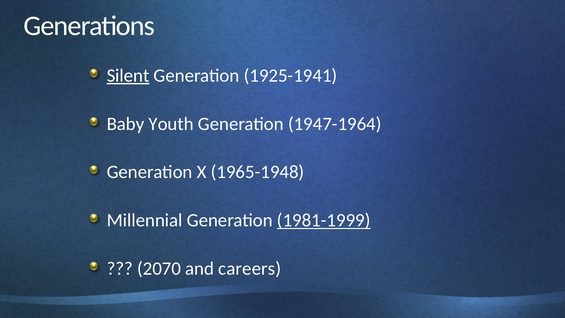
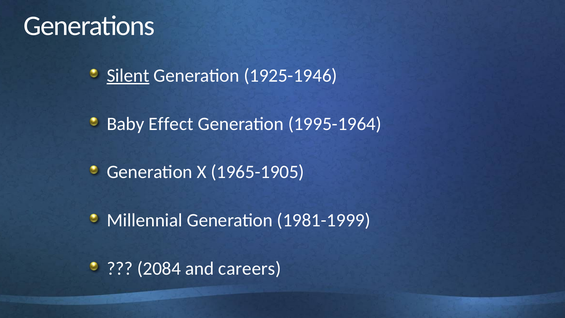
1925-1941: 1925-1941 -> 1925-1946
Youth: Youth -> Effect
1947-1964: 1947-1964 -> 1995-1964
1965-1948: 1965-1948 -> 1965-1905
1981-1999 underline: present -> none
2070: 2070 -> 2084
